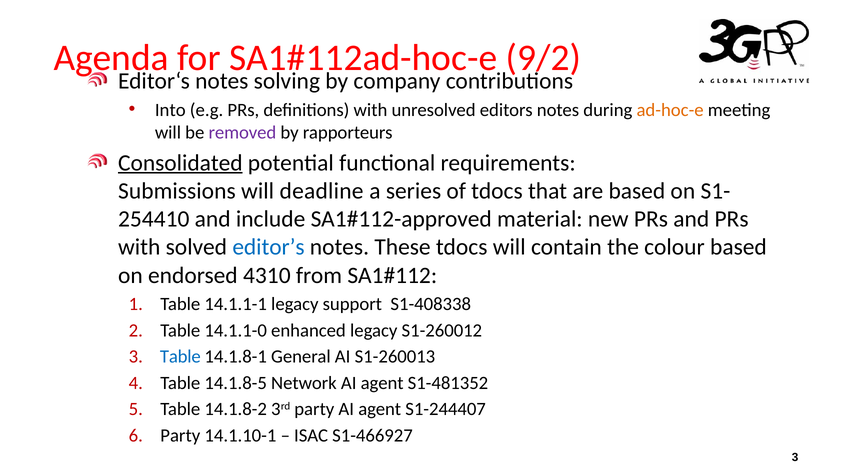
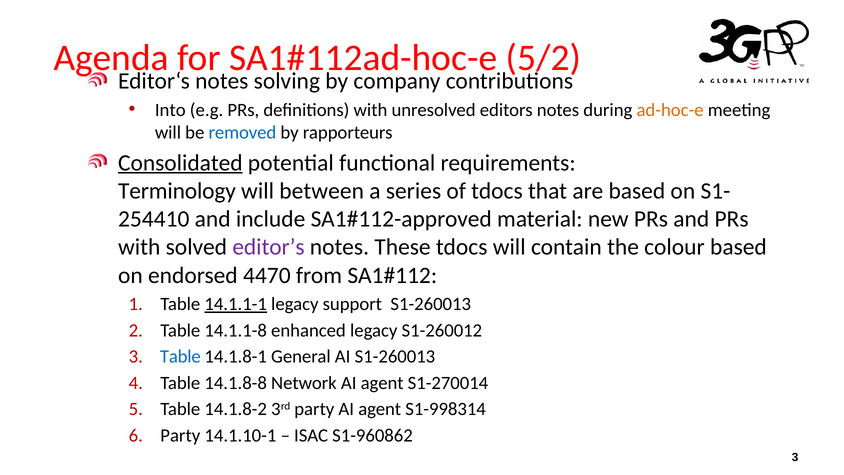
9/2: 9/2 -> 5/2
removed colour: purple -> blue
Submissions: Submissions -> Terminology
deadline: deadline -> between
editor’s colour: blue -> purple
4310: 4310 -> 4470
14.1.1-1 underline: none -> present
support S1-408338: S1-408338 -> S1-260013
14.1.1-0: 14.1.1-0 -> 14.1.1-8
14.1.8-5: 14.1.8-5 -> 14.1.8-8
S1-481352: S1-481352 -> S1-270014
S1-244407: S1-244407 -> S1-998314
S1-466927: S1-466927 -> S1-960862
